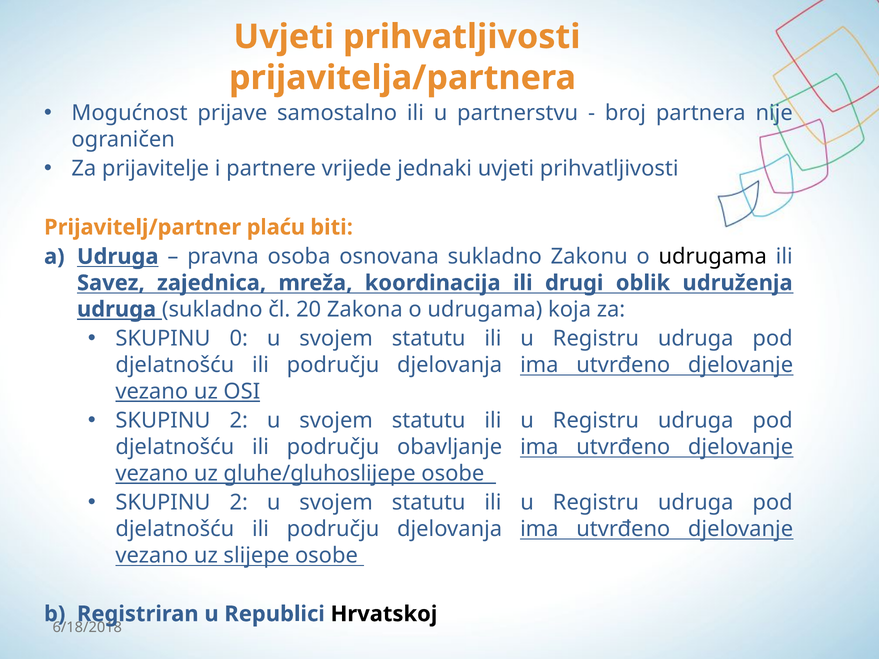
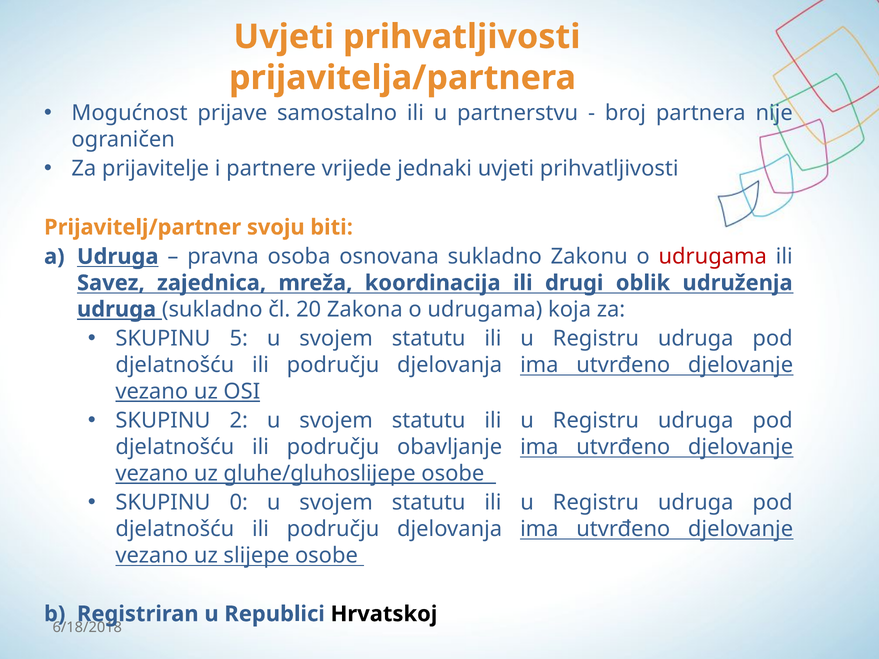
plaću: plaću -> svoju
udrugama at (713, 257) colour: black -> red
0: 0 -> 5
2 at (239, 503): 2 -> 0
